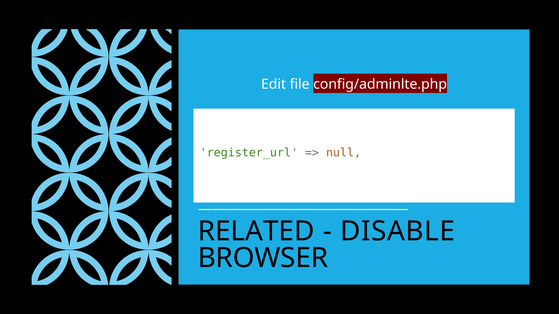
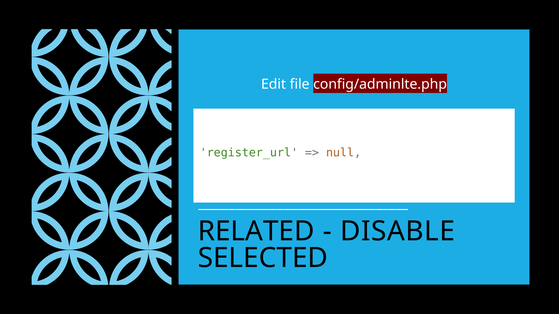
BROWSER: BROWSER -> SELECTED
